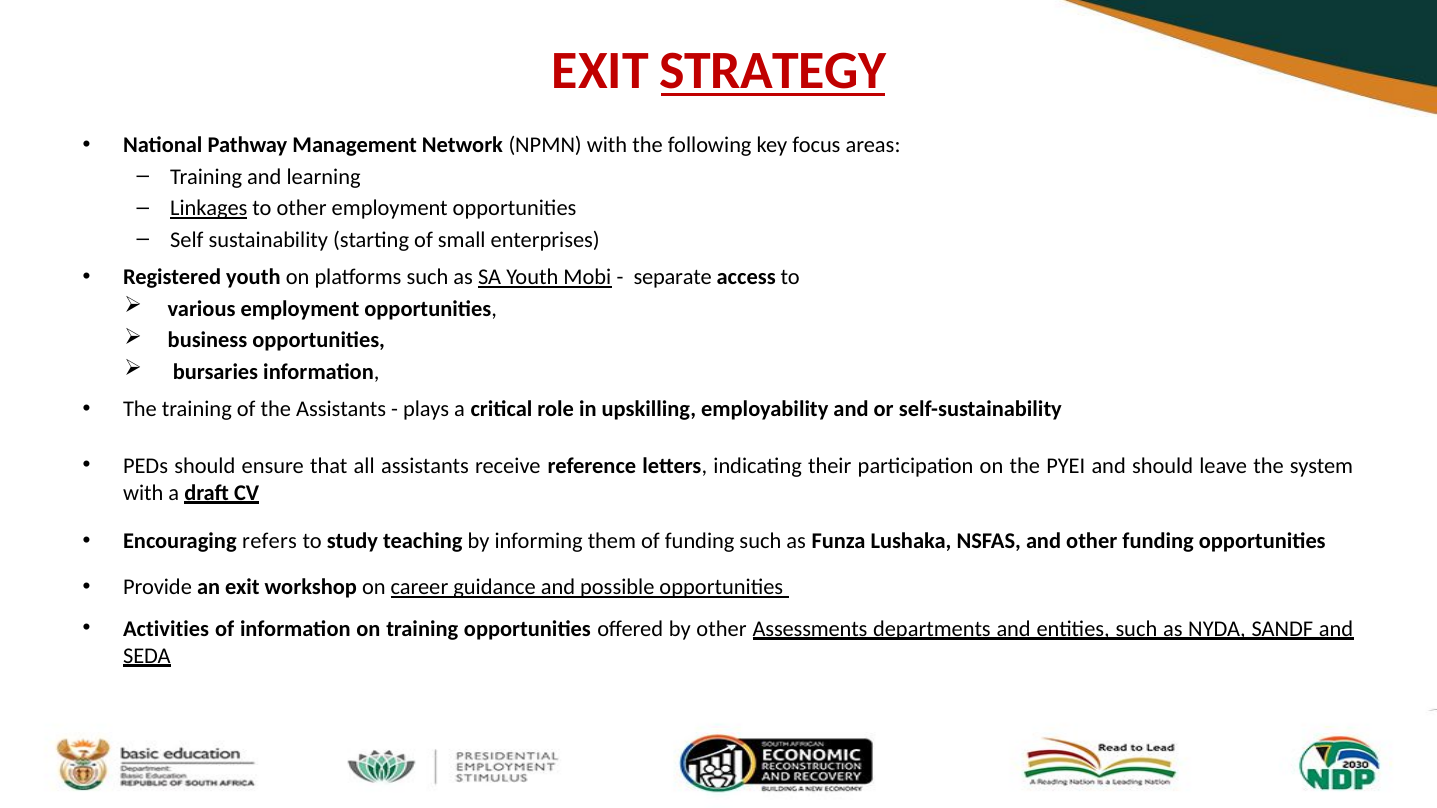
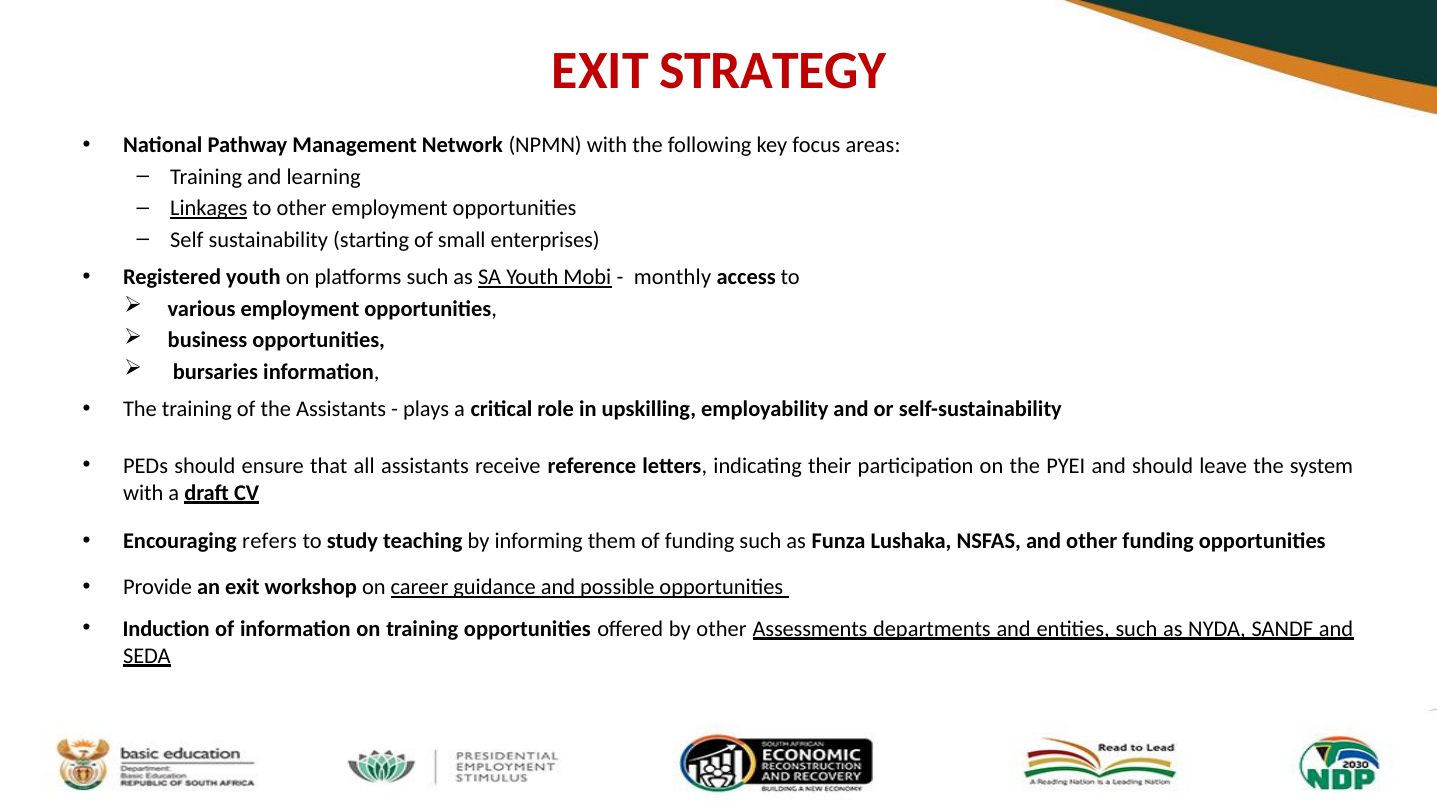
STRATEGY underline: present -> none
separate: separate -> monthly
Activities: Activities -> Induction
